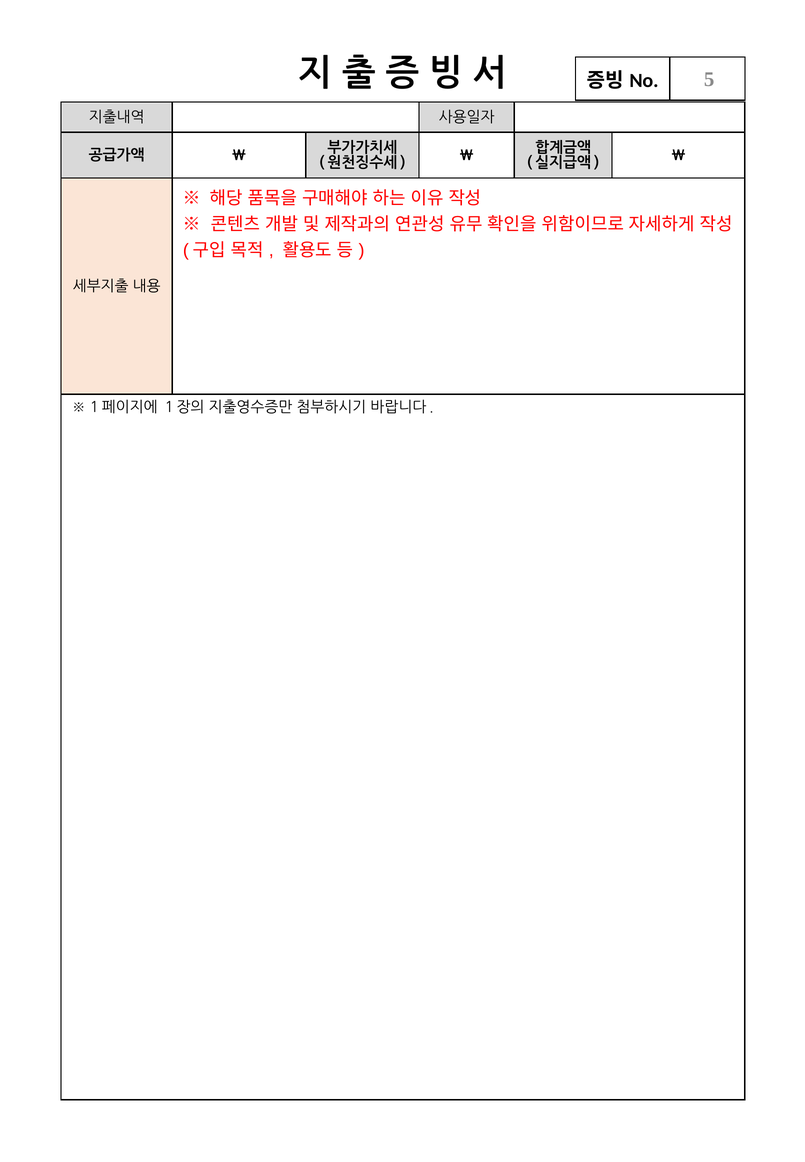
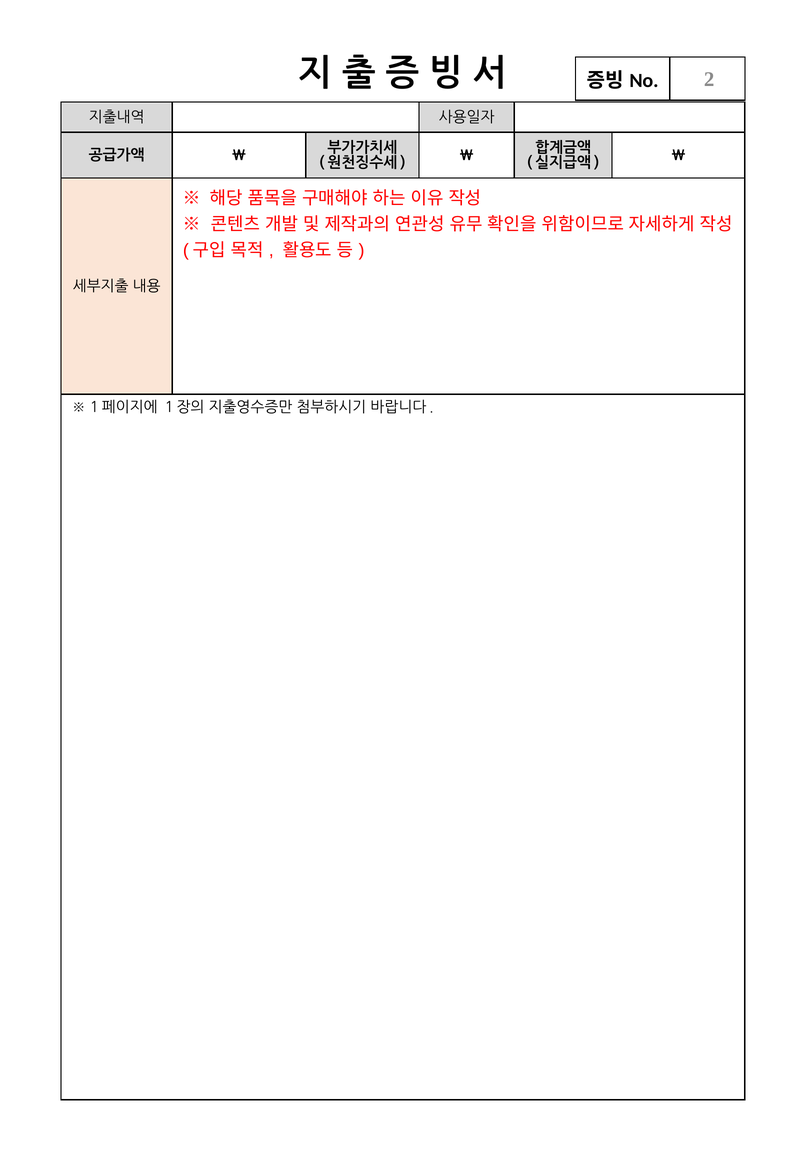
5: 5 -> 2
